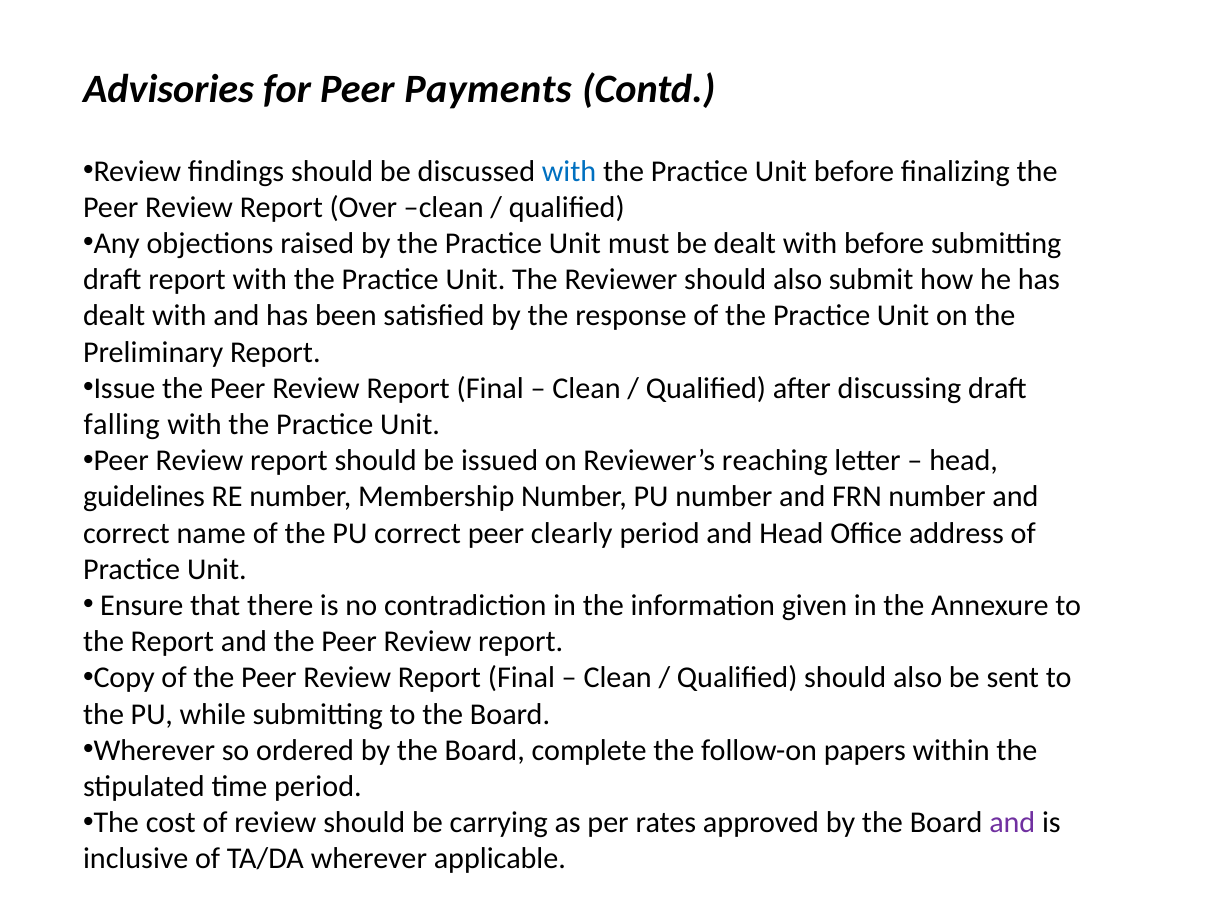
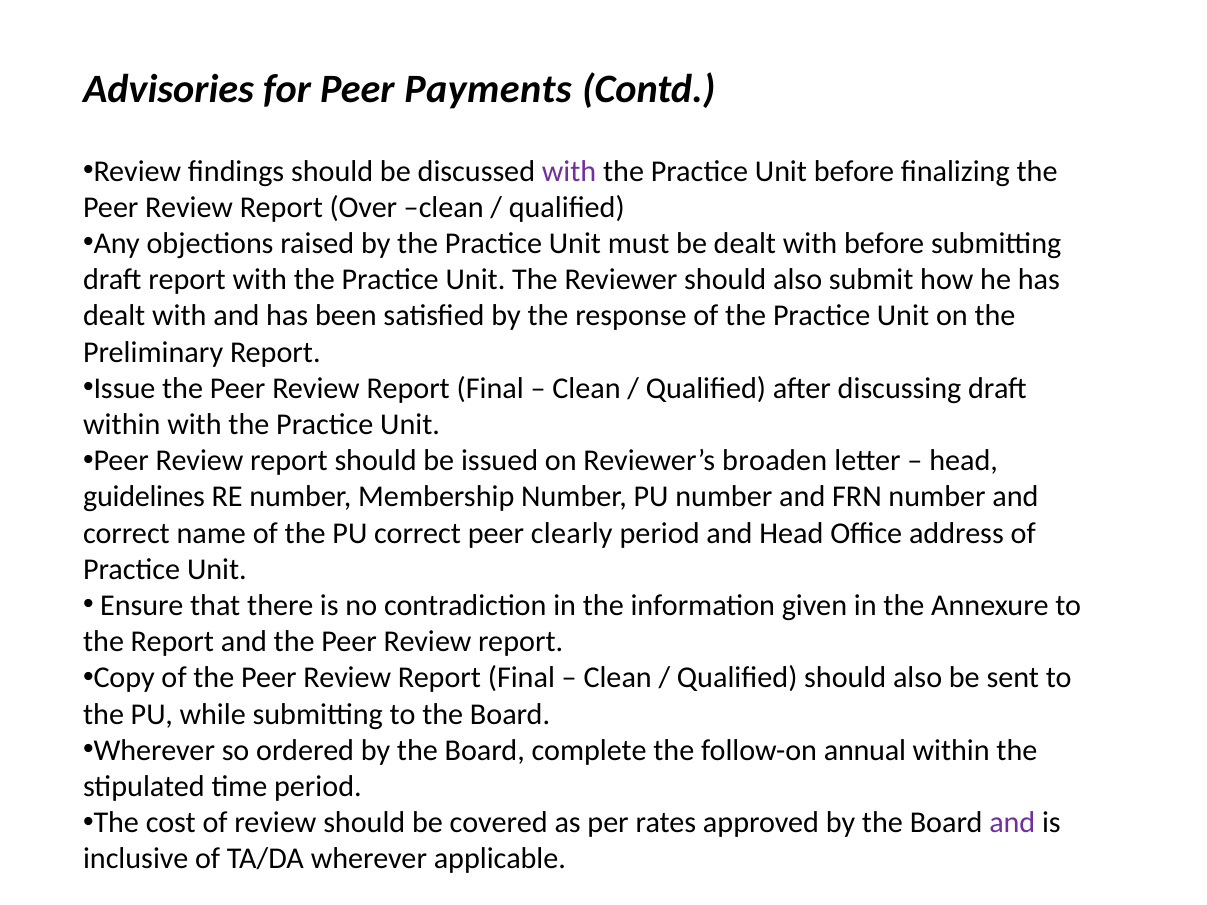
with at (569, 171) colour: blue -> purple
falling at (122, 425): falling -> within
reaching: reaching -> broaden
papers: papers -> annual
carrying: carrying -> covered
